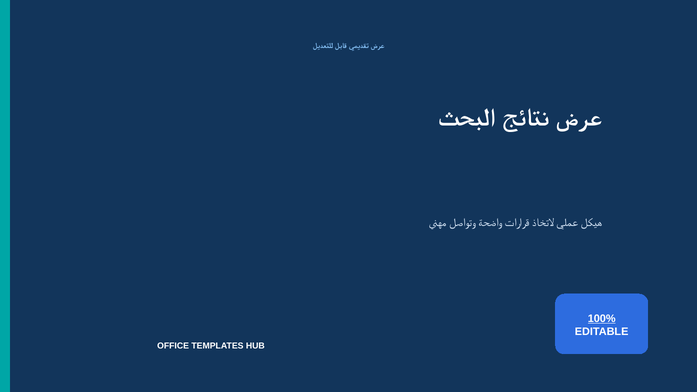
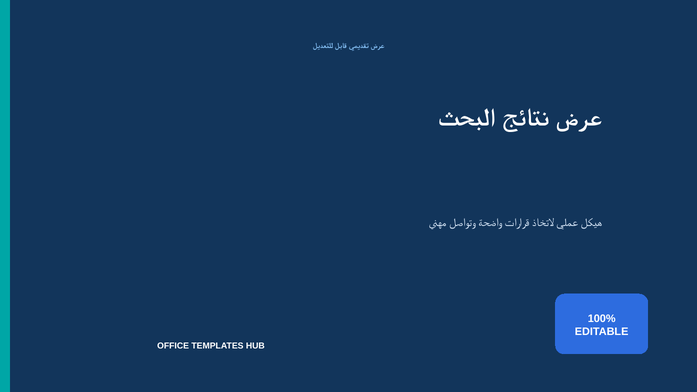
100% underline: present -> none
